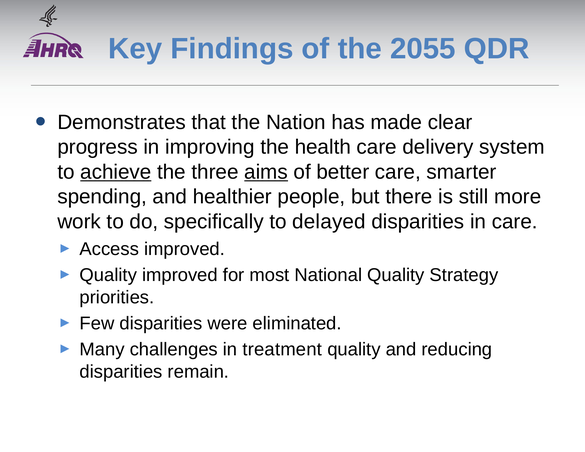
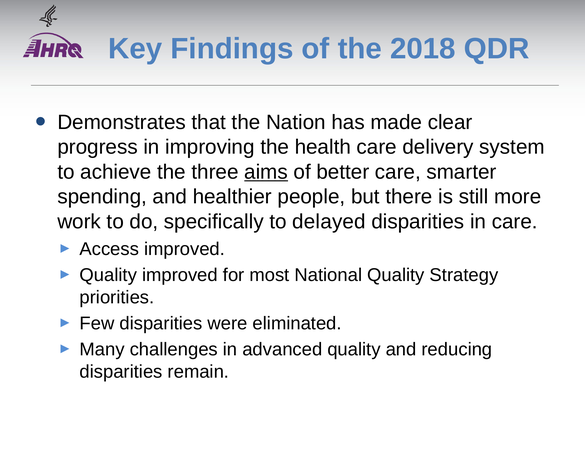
2055: 2055 -> 2018
achieve underline: present -> none
treatment: treatment -> advanced
